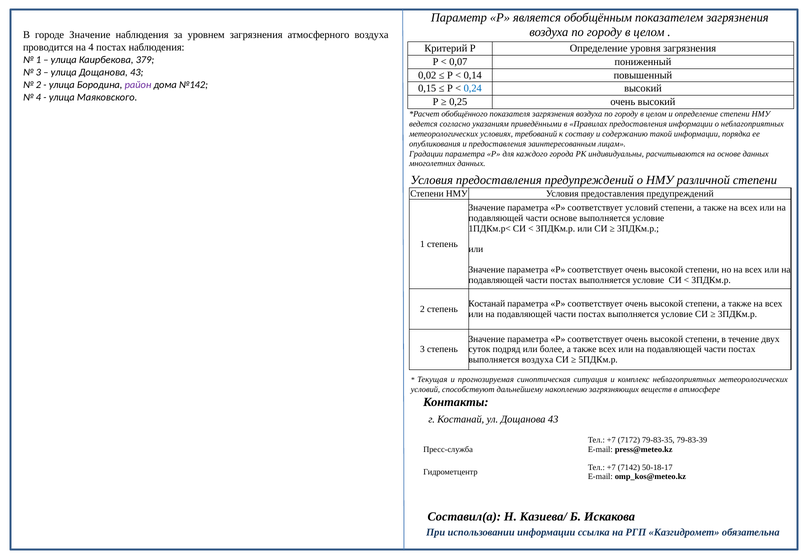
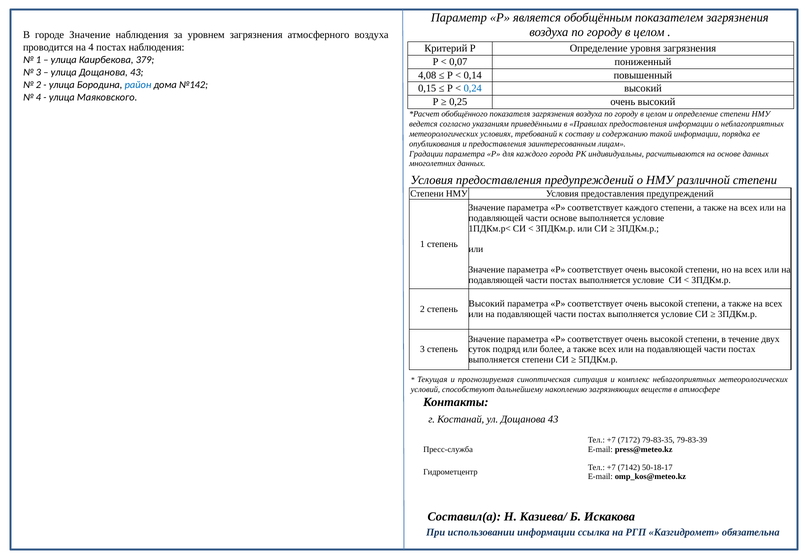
0,02: 0,02 -> 4,08
район colour: purple -> blue
соответствует условий: условий -> каждого
Костанай at (487, 304): Костанай -> Высокий
выполняется воздуха: воздуха -> степени
